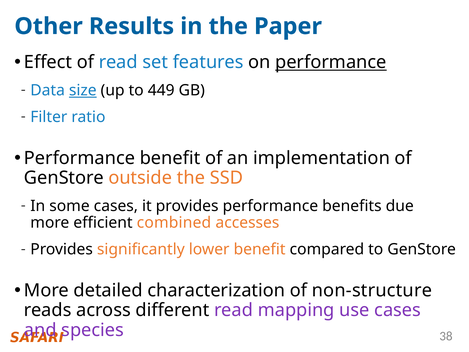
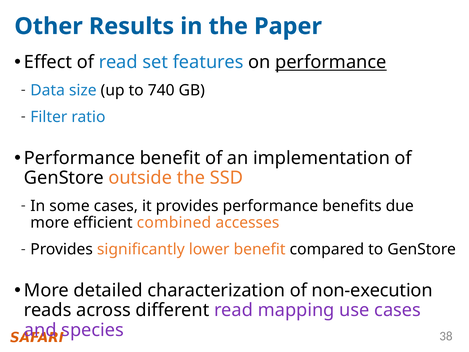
size underline: present -> none
449: 449 -> 740
non-structure: non-structure -> non-execution
